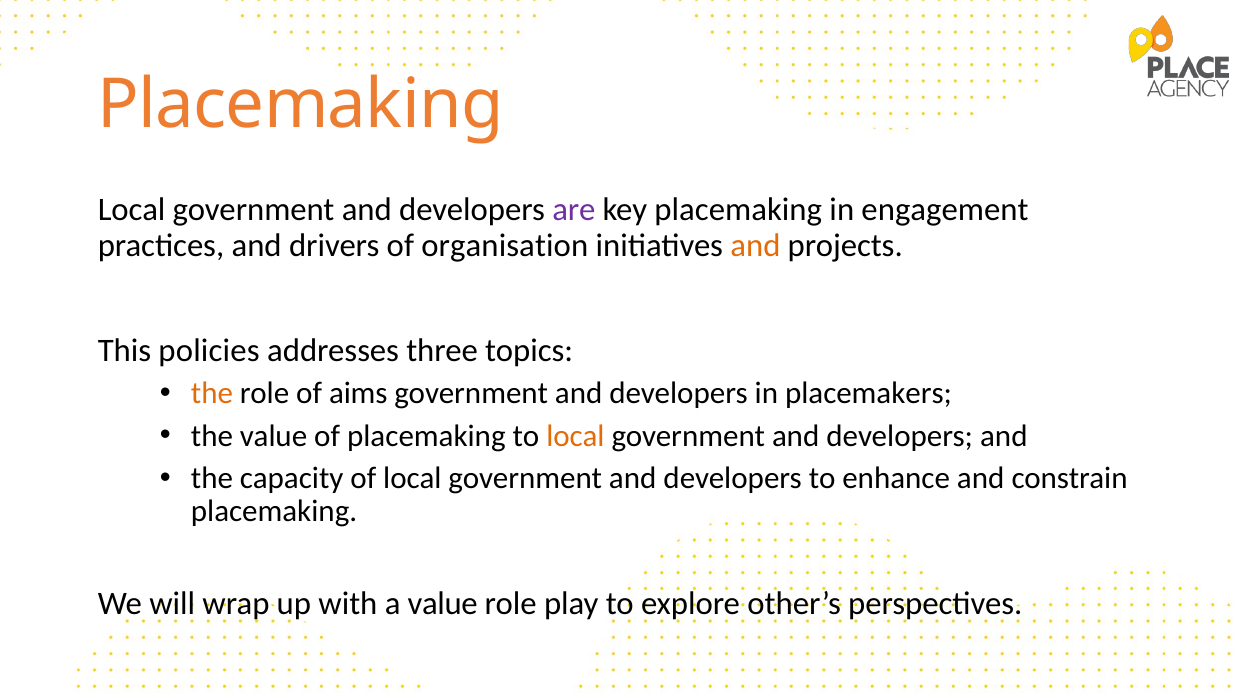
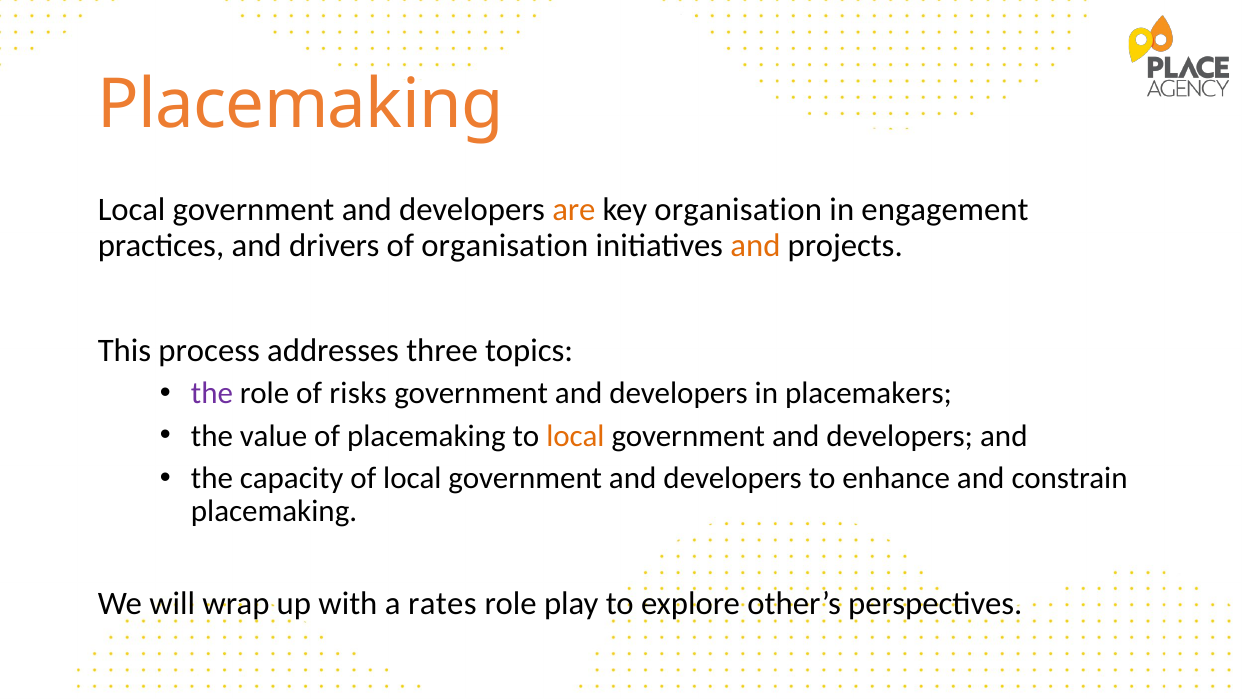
are colour: purple -> orange
key placemaking: placemaking -> organisation
policies: policies -> process
the at (212, 393) colour: orange -> purple
aims: aims -> risks
a value: value -> rates
